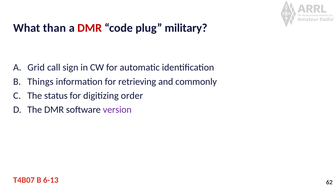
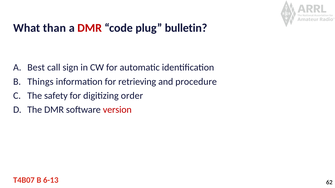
military: military -> bulletin
Grid: Grid -> Best
commonly: commonly -> procedure
status: status -> safety
version colour: purple -> red
